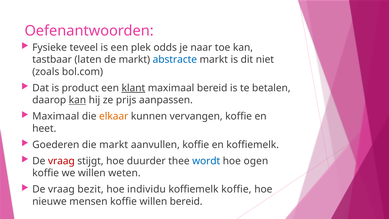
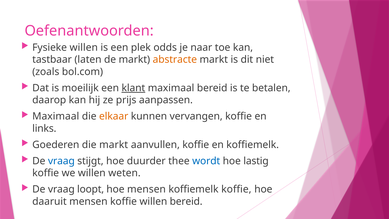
Fysieke teveel: teveel -> willen
abstracte colour: blue -> orange
product: product -> moeilijk
kan at (77, 100) underline: present -> none
heet: heet -> links
vraag at (61, 161) colour: red -> blue
ogen: ogen -> lastig
bezit: bezit -> loopt
hoe individu: individu -> mensen
nieuwe: nieuwe -> daaruit
